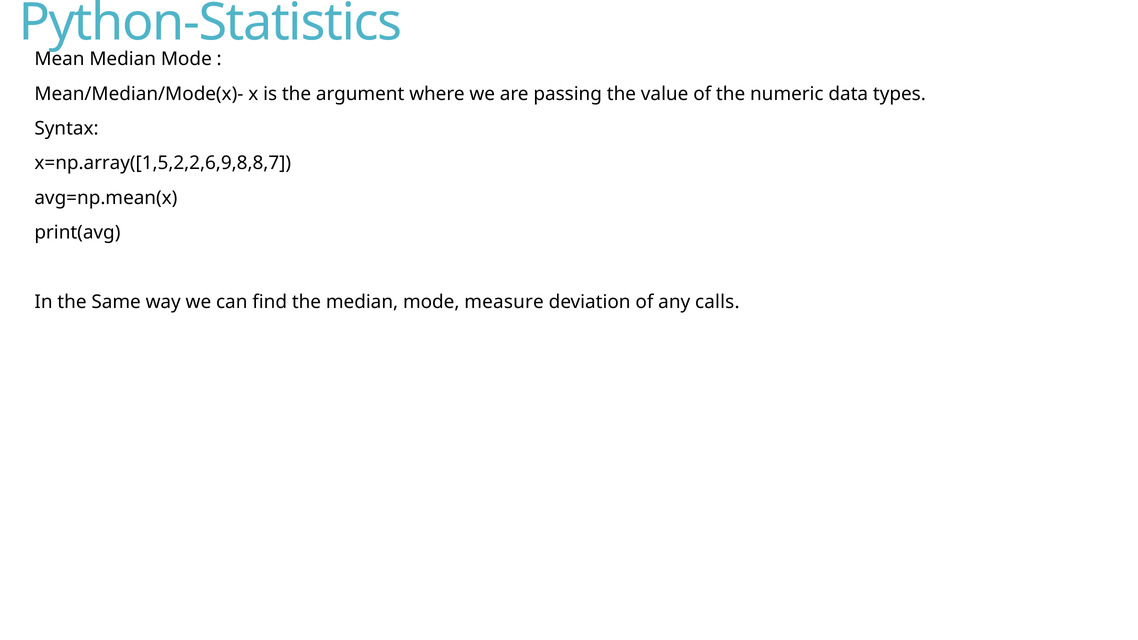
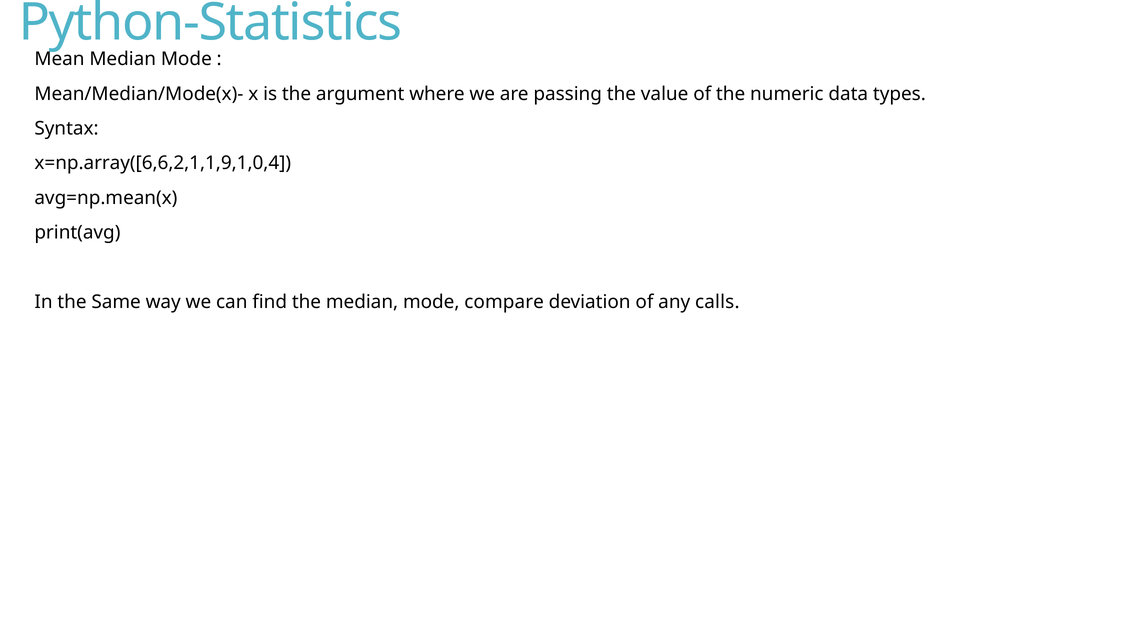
x=np.array([1,5,2,2,6,9,8,8,7: x=np.array([1,5,2,2,6,9,8,8,7 -> x=np.array([6,6,2,1,1,9,1,0,4
measure: measure -> compare
